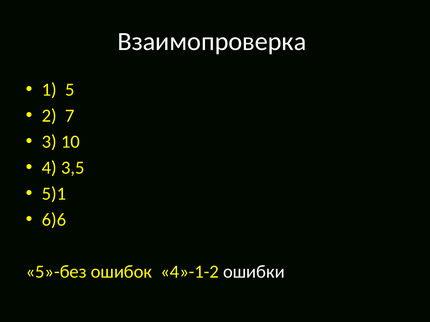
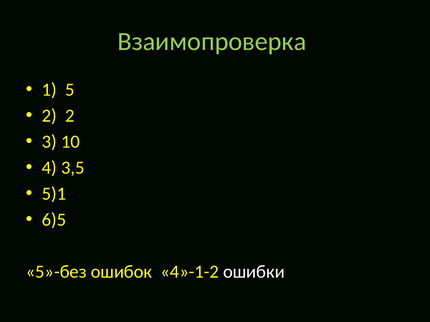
Взаимопроверка colour: white -> light green
2 7: 7 -> 2
6)6: 6)6 -> 6)5
